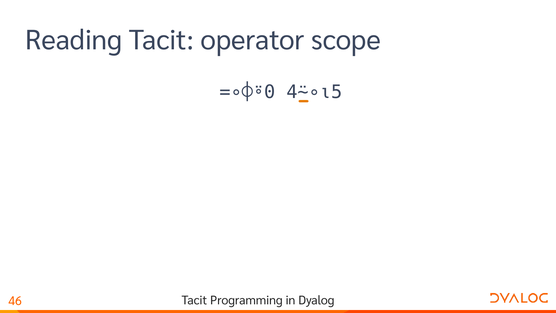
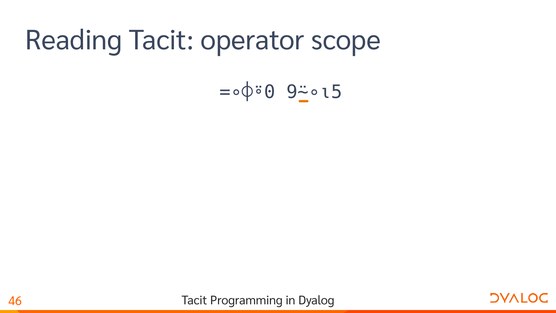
4⍨∘⍳5: 4⍨∘⍳5 -> 9⍨∘⍳5
